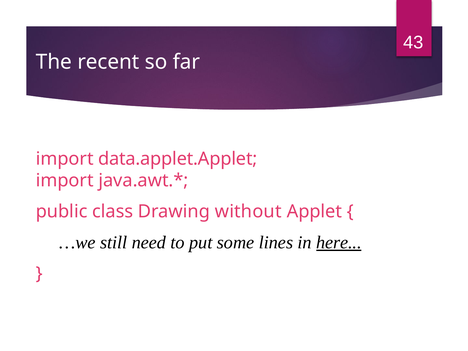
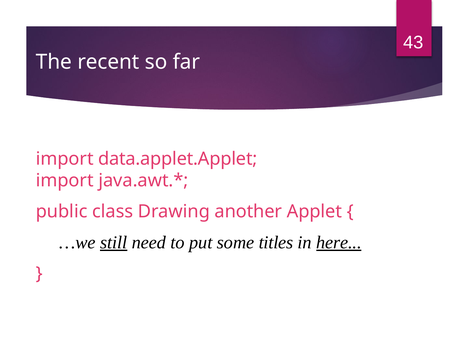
without: without -> another
still underline: none -> present
lines: lines -> titles
